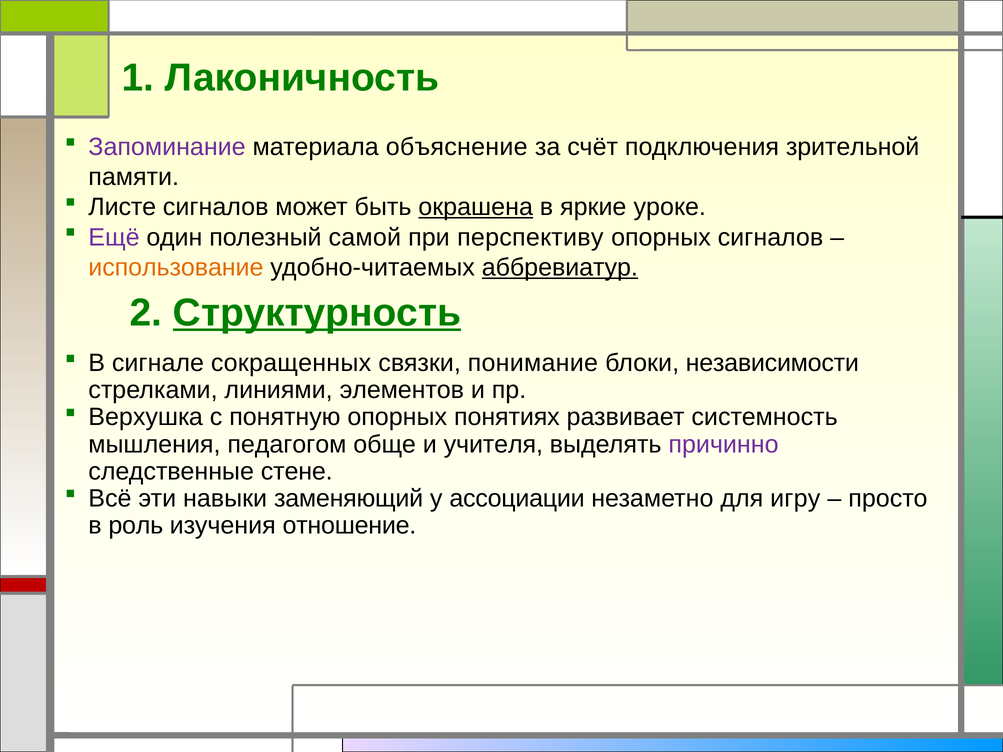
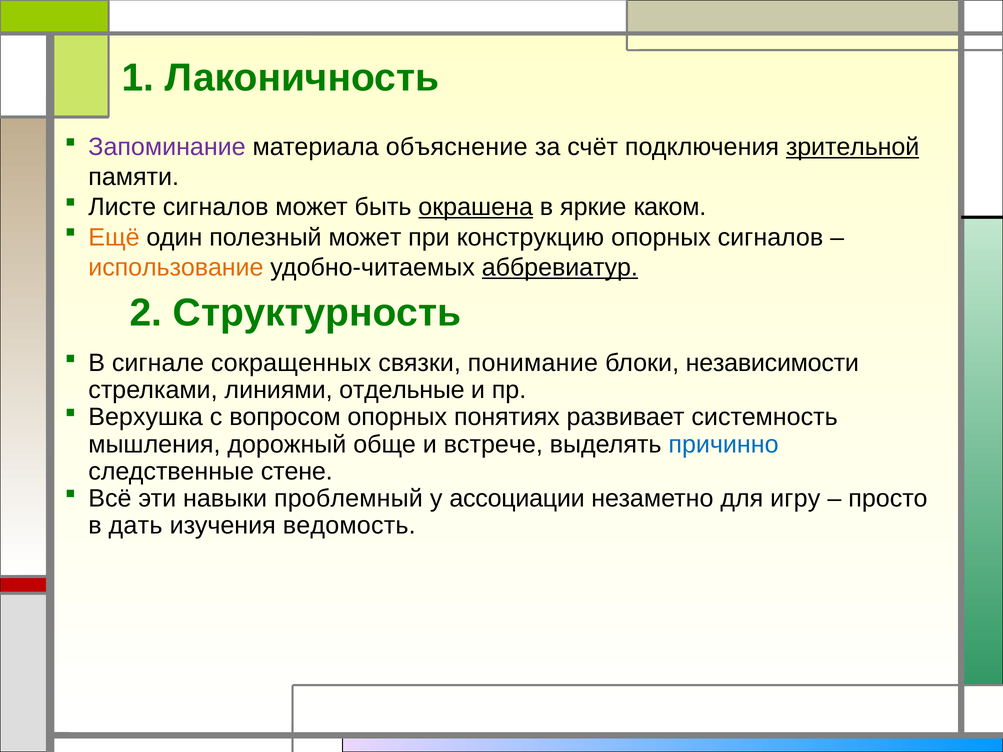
зрительной underline: none -> present
уроке: уроке -> каком
Ещё colour: purple -> orange
полезный самой: самой -> может
перспективу: перспективу -> конструкцию
Структурность underline: present -> none
элементов: элементов -> отдельные
понятную: понятную -> вопросом
педагогом: педагогом -> дорожный
учителя: учителя -> встрече
причинно colour: purple -> blue
заменяющий: заменяющий -> проблемный
роль: роль -> дать
отношение: отношение -> ведомость
